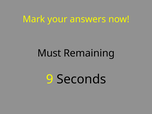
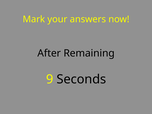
Must: Must -> After
